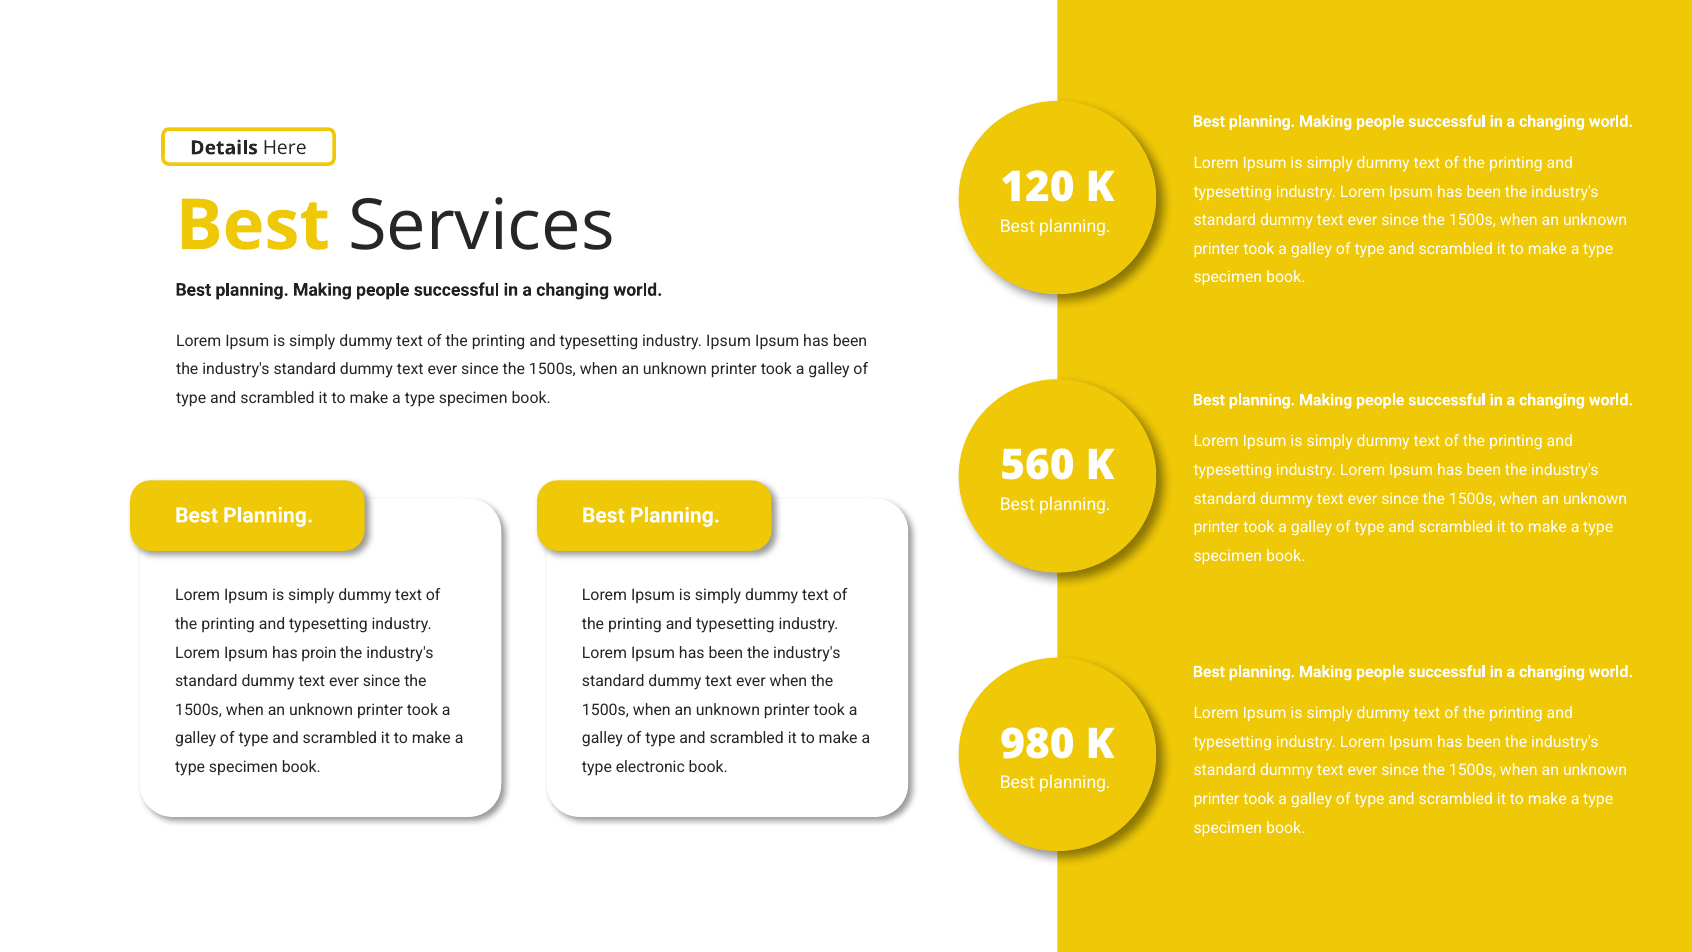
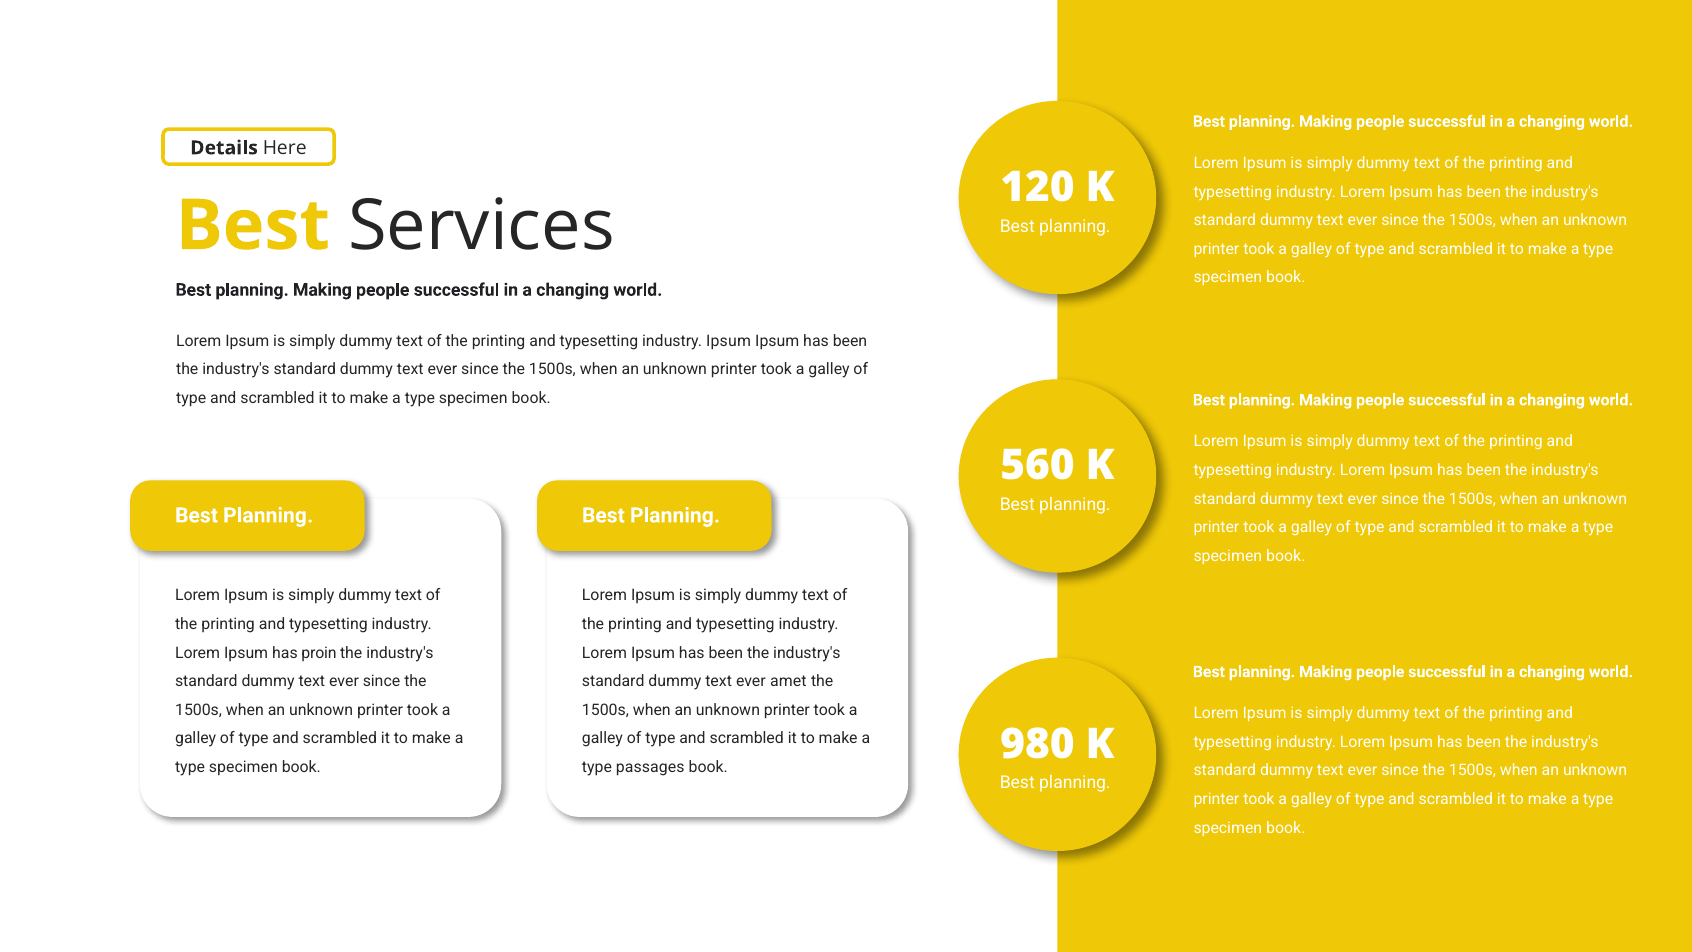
ever when: when -> amet
electronic: electronic -> passages
